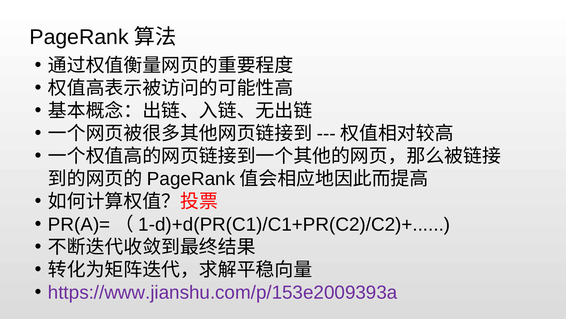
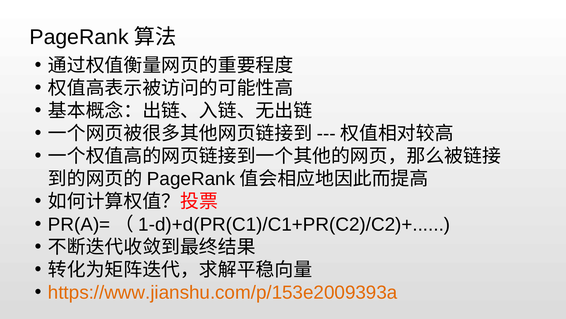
https://www.jianshu.com/p/153e2009393a colour: purple -> orange
